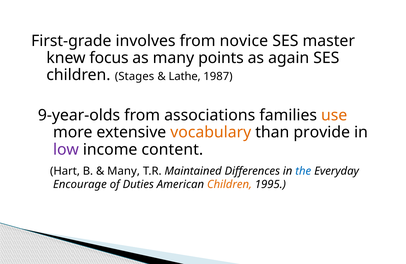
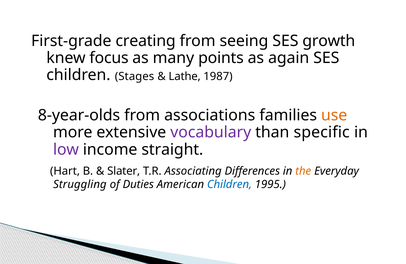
involves: involves -> creating
novice: novice -> seeing
master: master -> growth
9-year-olds: 9-year-olds -> 8-year-olds
vocabulary colour: orange -> purple
provide: provide -> specific
content: content -> straight
Many at (124, 171): Many -> Slater
Maintained: Maintained -> Associating
the colour: blue -> orange
Encourage: Encourage -> Struggling
Children at (229, 184) colour: orange -> blue
